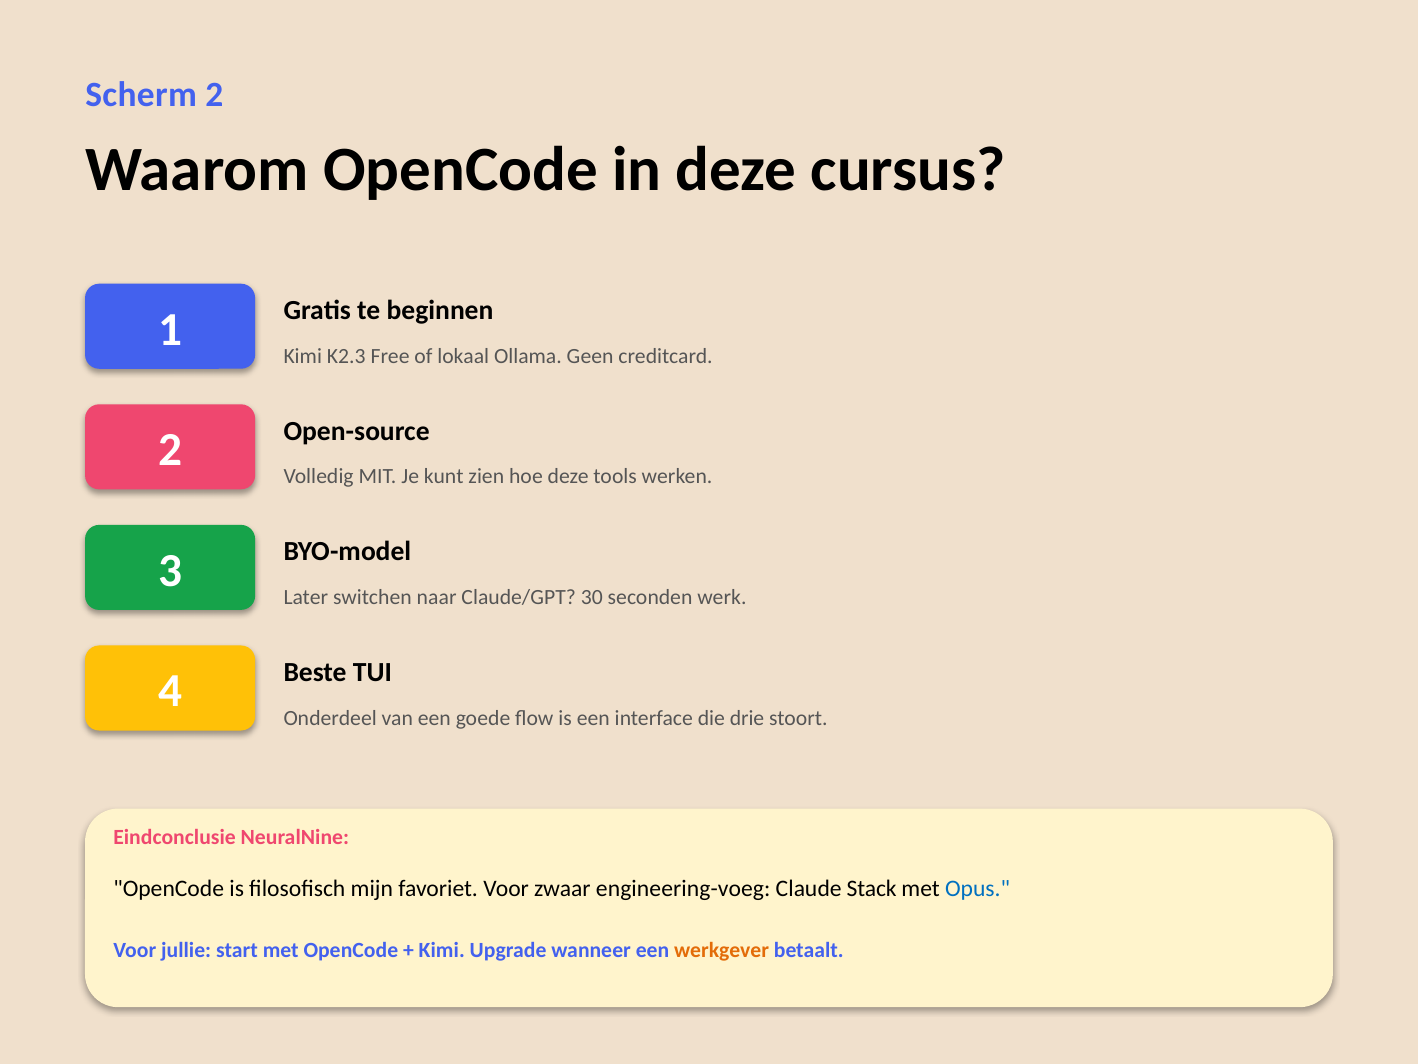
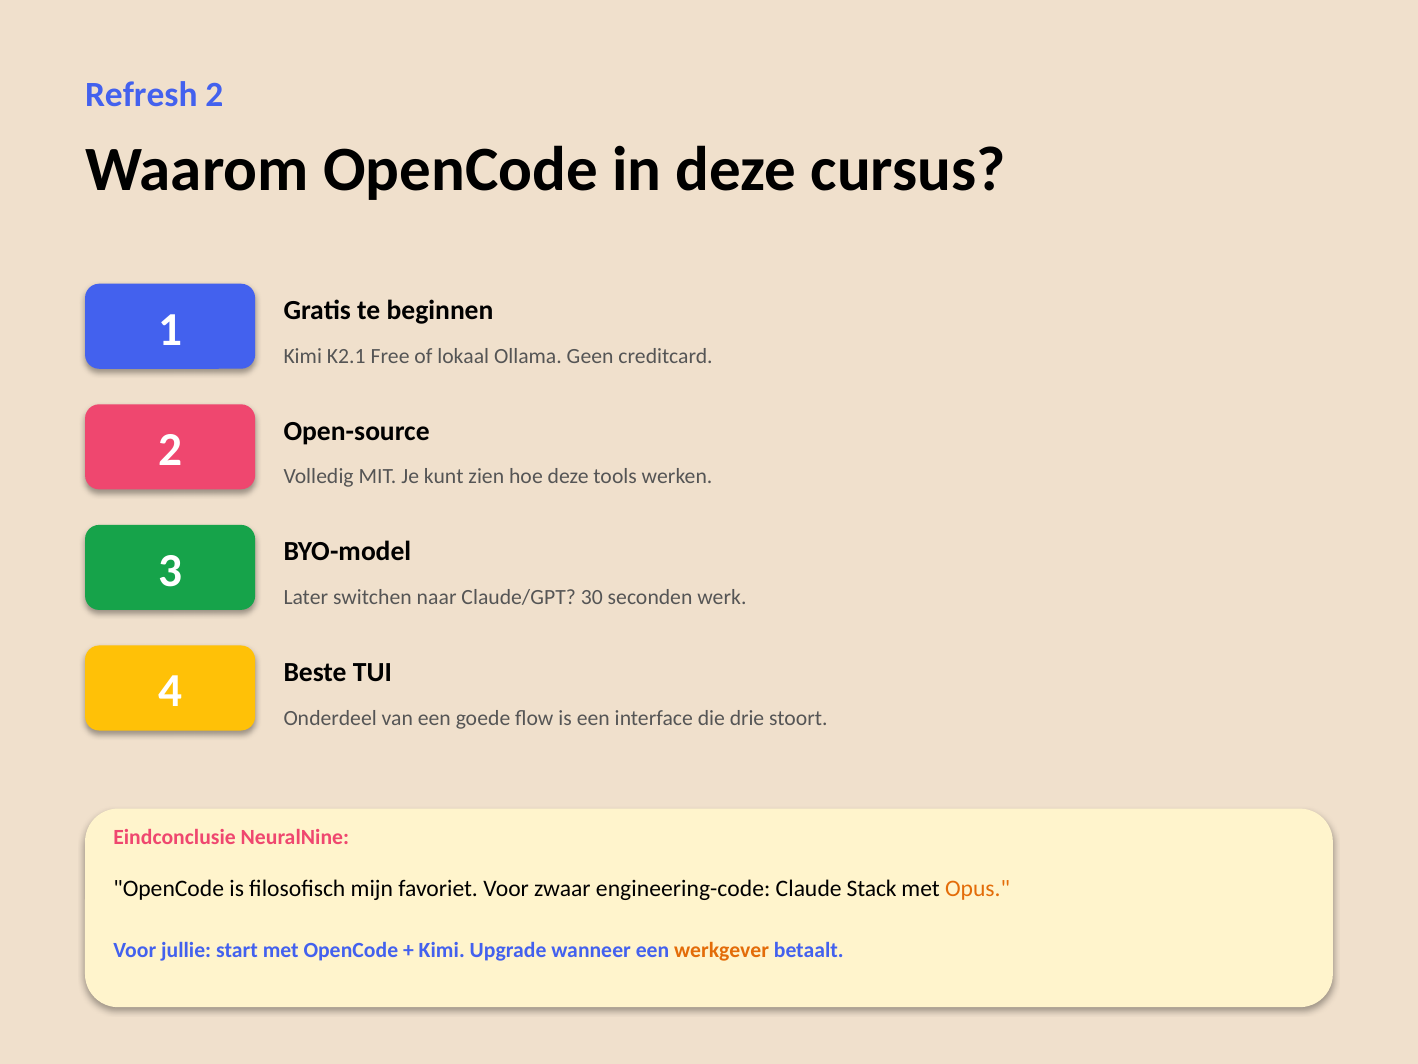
Scherm: Scherm -> Refresh
K2.3: K2.3 -> K2.1
engineering-voeg: engineering-voeg -> engineering-code
Opus colour: blue -> orange
